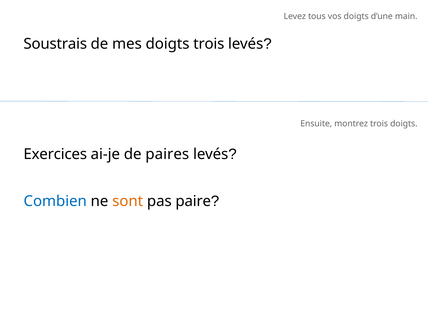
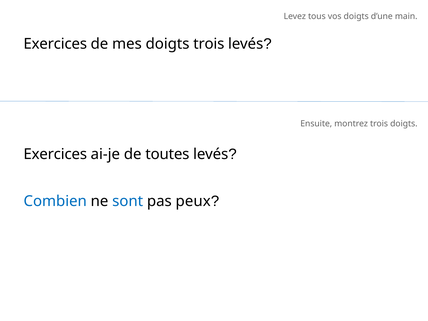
Soustrais at (55, 44): Soustrais -> Exercices
paires: paires -> toutes
sont colour: orange -> blue
paire: paire -> peux
